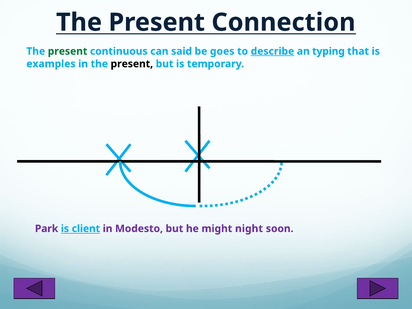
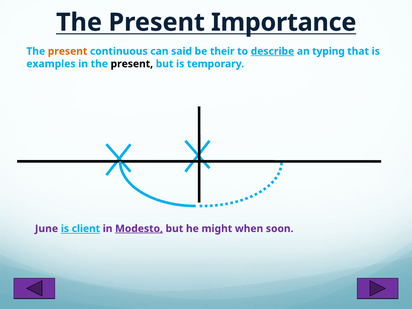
Connection: Connection -> Importance
present at (68, 51) colour: green -> orange
goes: goes -> their
Park: Park -> June
Modesto underline: none -> present
night: night -> when
